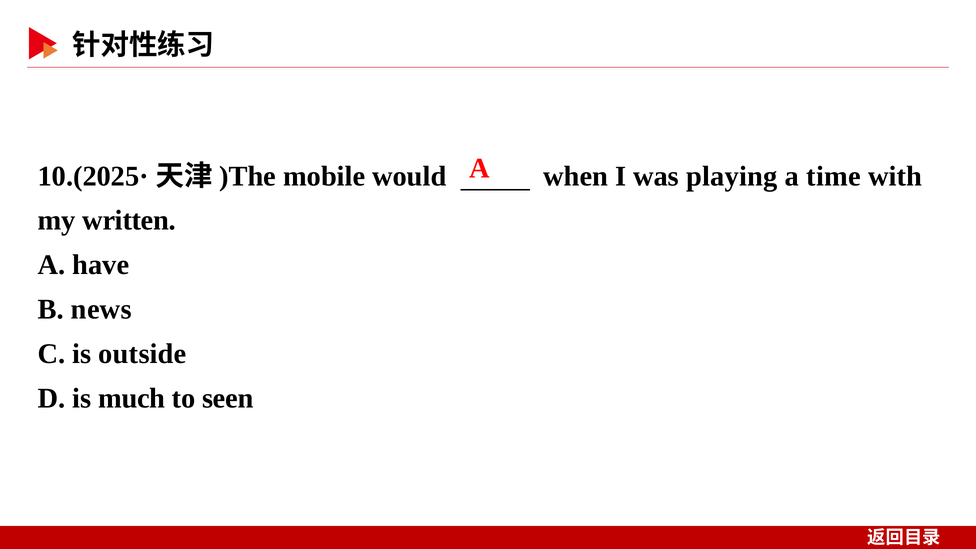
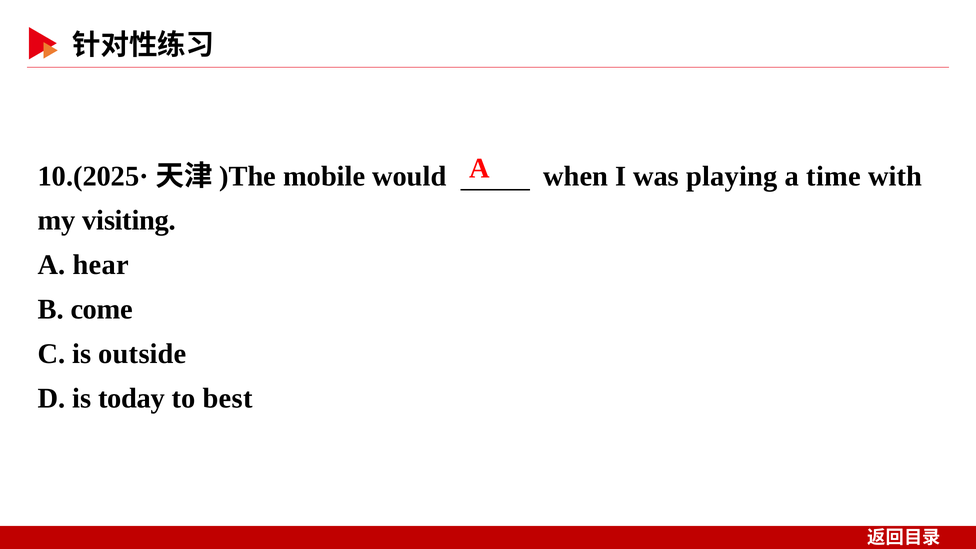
written: written -> visiting
have: have -> hear
news: news -> come
much: much -> today
seen: seen -> best
